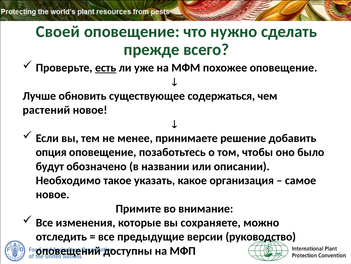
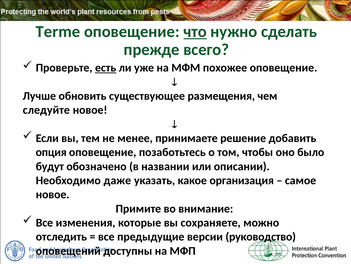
Своей: Своей -> Terme
что underline: none -> present
содержаться: содержаться -> размещения
растений: растений -> следуйте
такое: такое -> даже
